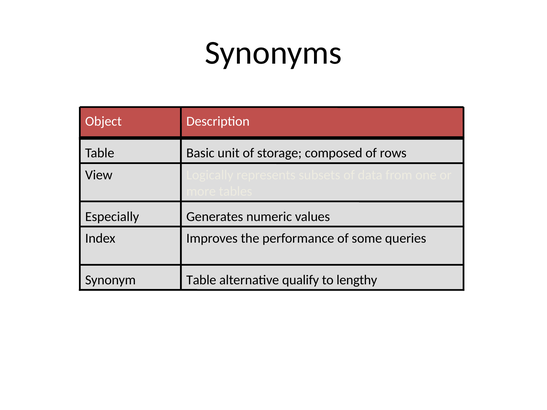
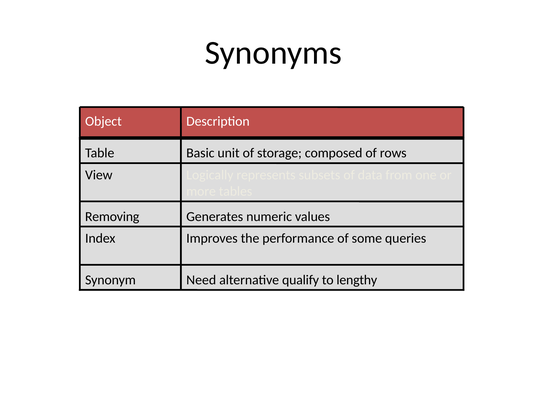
Especially: Especially -> Removing
Table at (201, 280): Table -> Need
